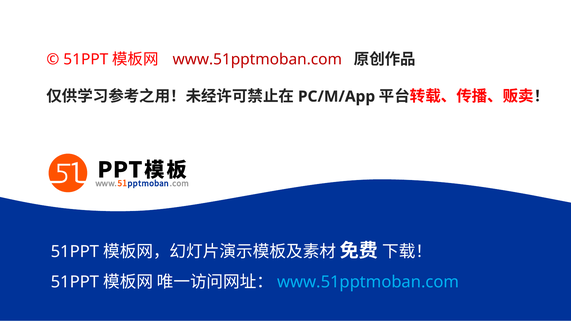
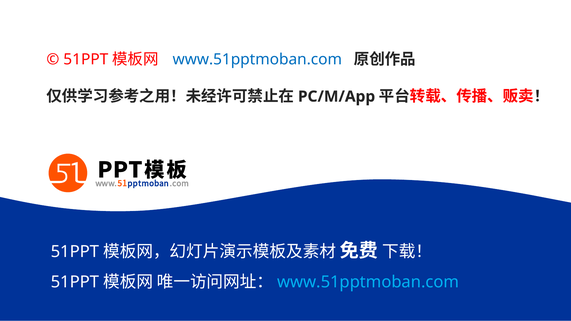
www.51pptmoban.com at (257, 59) colour: red -> blue
